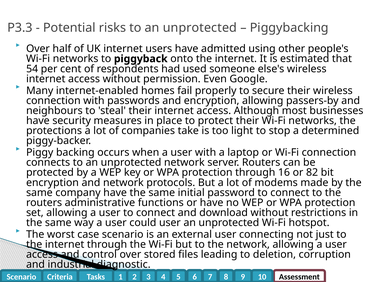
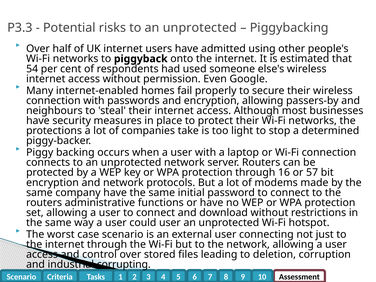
82: 82 -> 57
diagnostic: diagnostic -> corrupting
